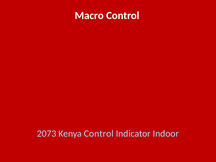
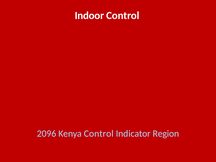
Macro: Macro -> Indoor
2073: 2073 -> 2096
Indoor: Indoor -> Region
